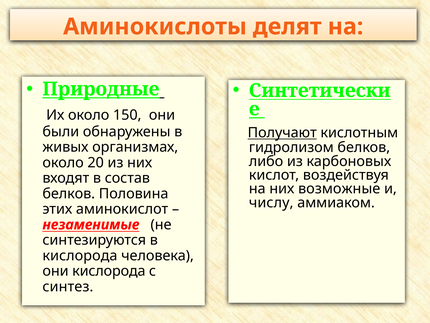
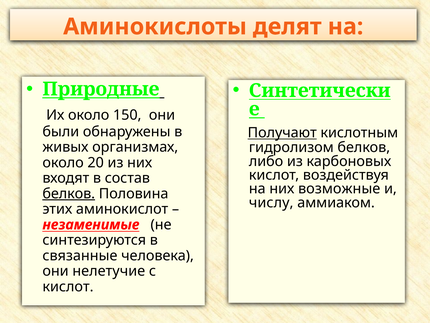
белков at (69, 193) underline: none -> present
кислорода at (80, 255): кислорода -> связанные
они кислорода: кислорода -> нелетучие
синтез at (68, 286): синтез -> кислот
